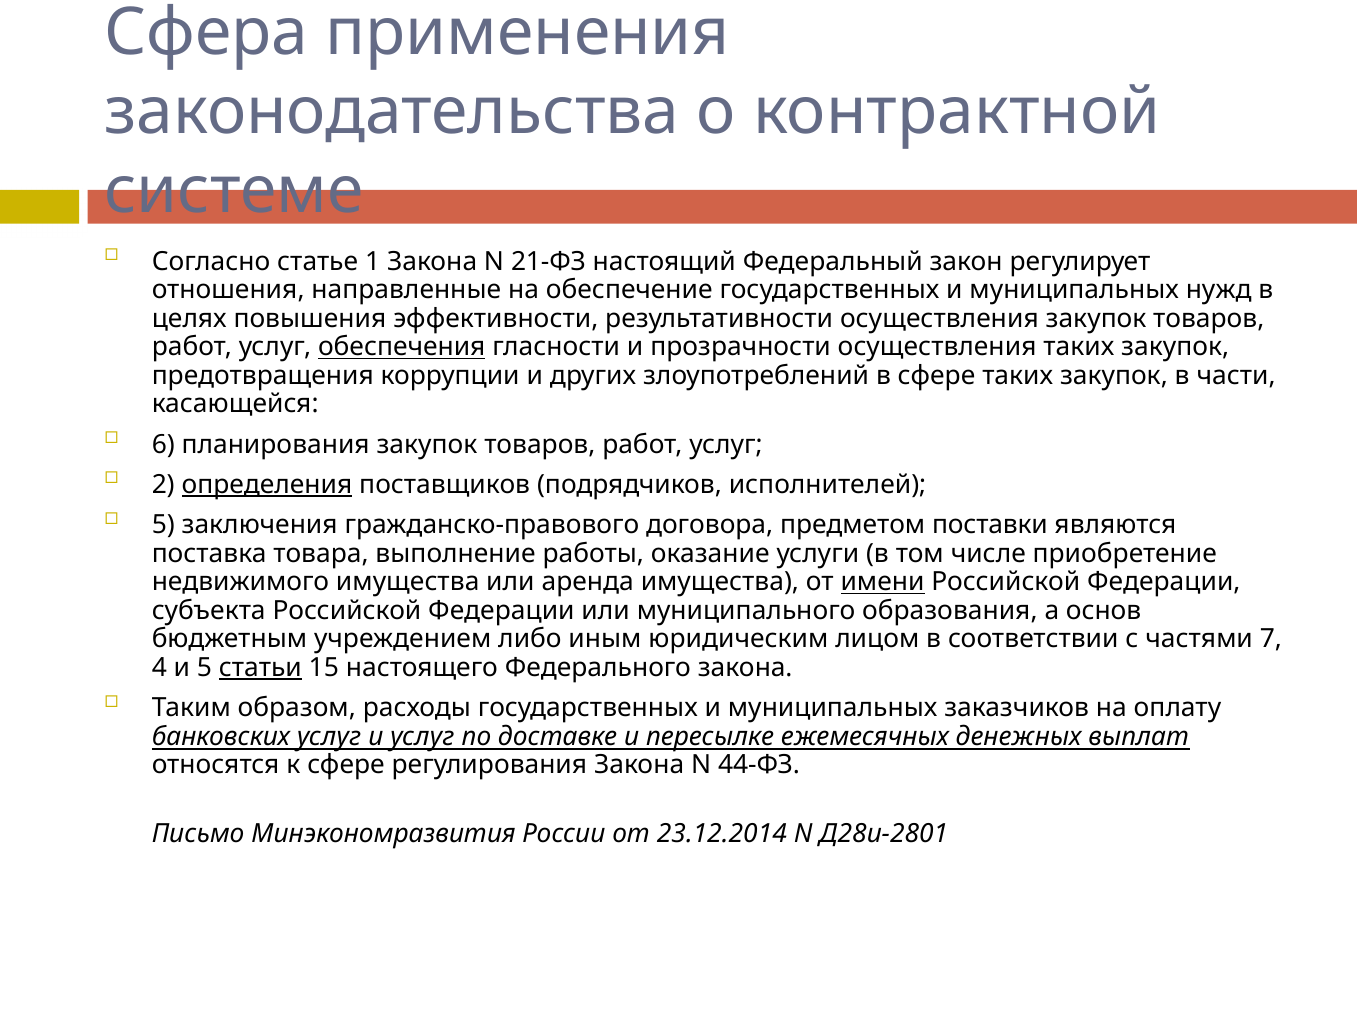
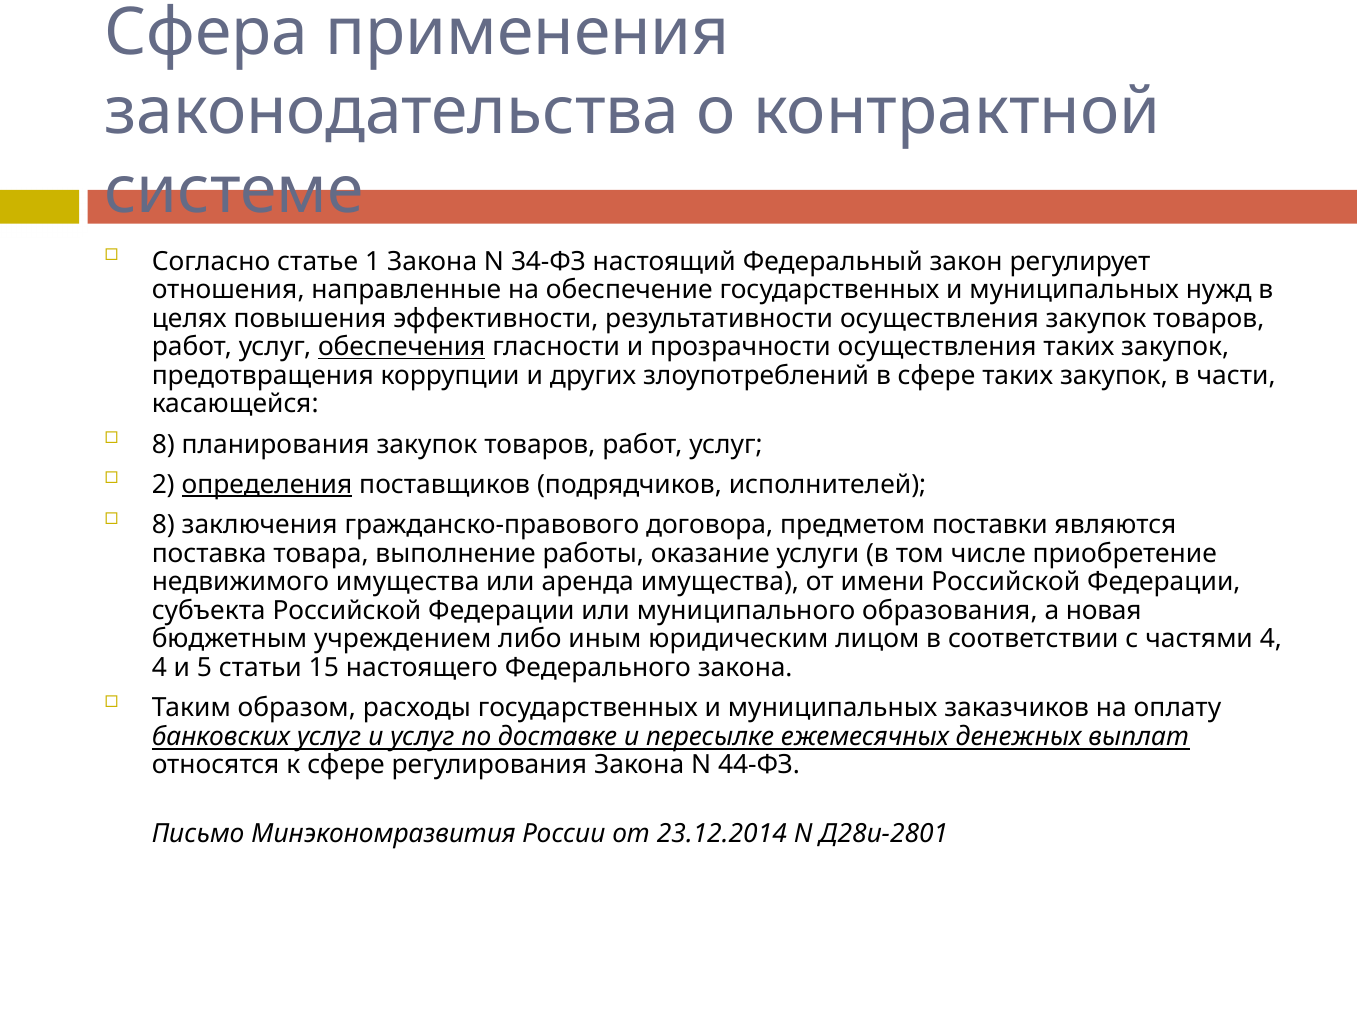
21-ФЗ: 21-ФЗ -> 34-ФЗ
6 at (163, 445): 6 -> 8
5 at (163, 526): 5 -> 8
имени underline: present -> none
основ: основ -> новая
частями 7: 7 -> 4
статьи underline: present -> none
